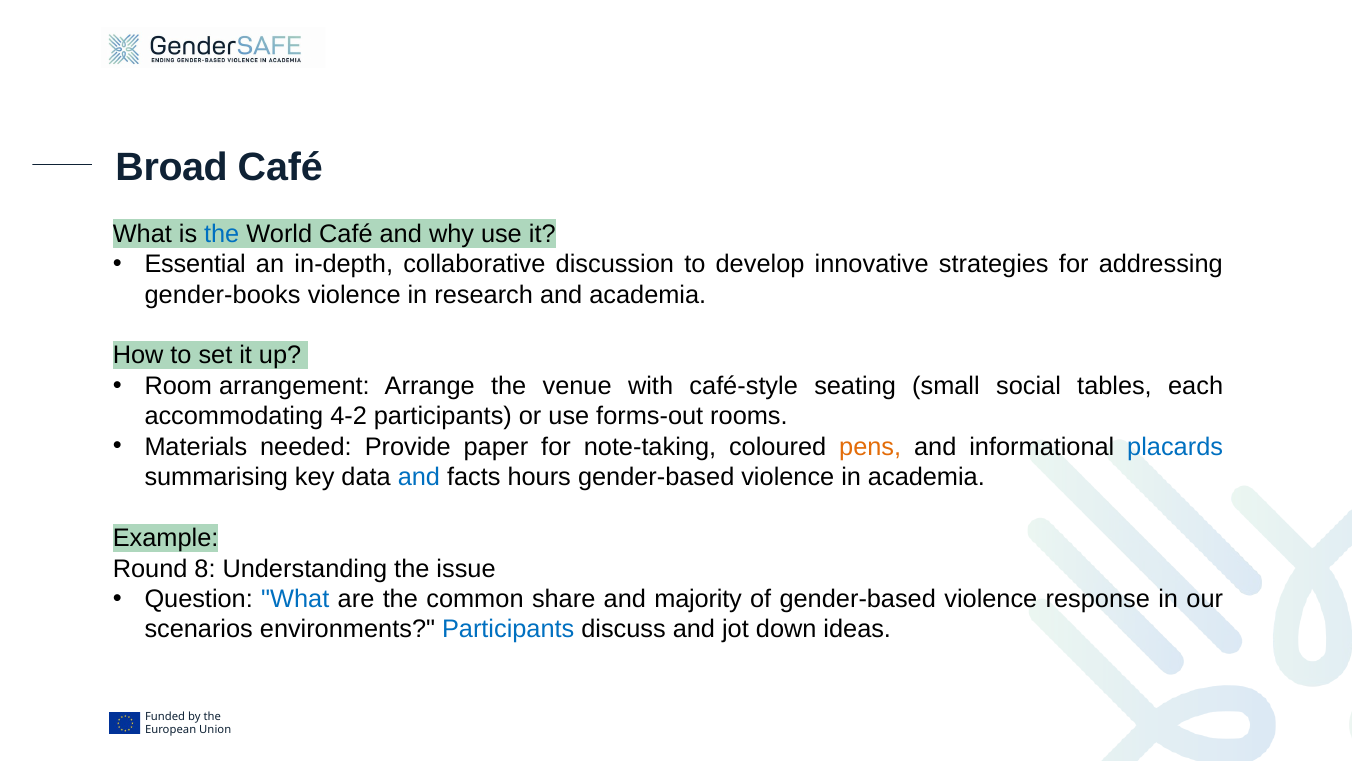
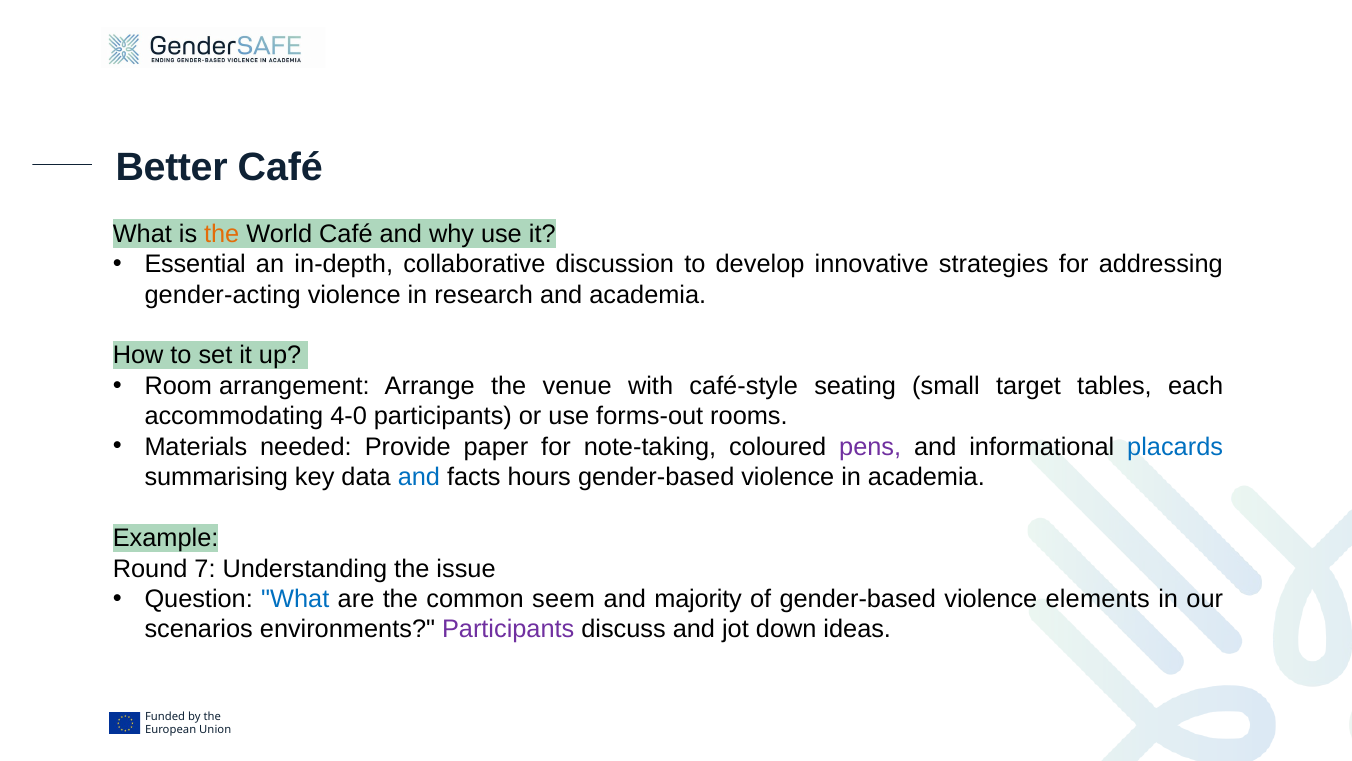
Broad: Broad -> Better
the at (222, 234) colour: blue -> orange
gender-books: gender-books -> gender-acting
social: social -> target
4-2: 4-2 -> 4-0
pens colour: orange -> purple
8: 8 -> 7
share: share -> seem
response: response -> elements
Participants at (508, 629) colour: blue -> purple
